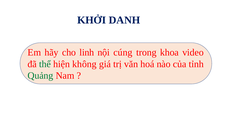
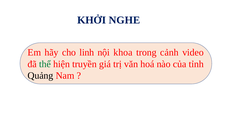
DANH: DANH -> NGHE
cúng: cúng -> khoa
khoa: khoa -> cảnh
không: không -> truyền
Quảng colour: green -> black
